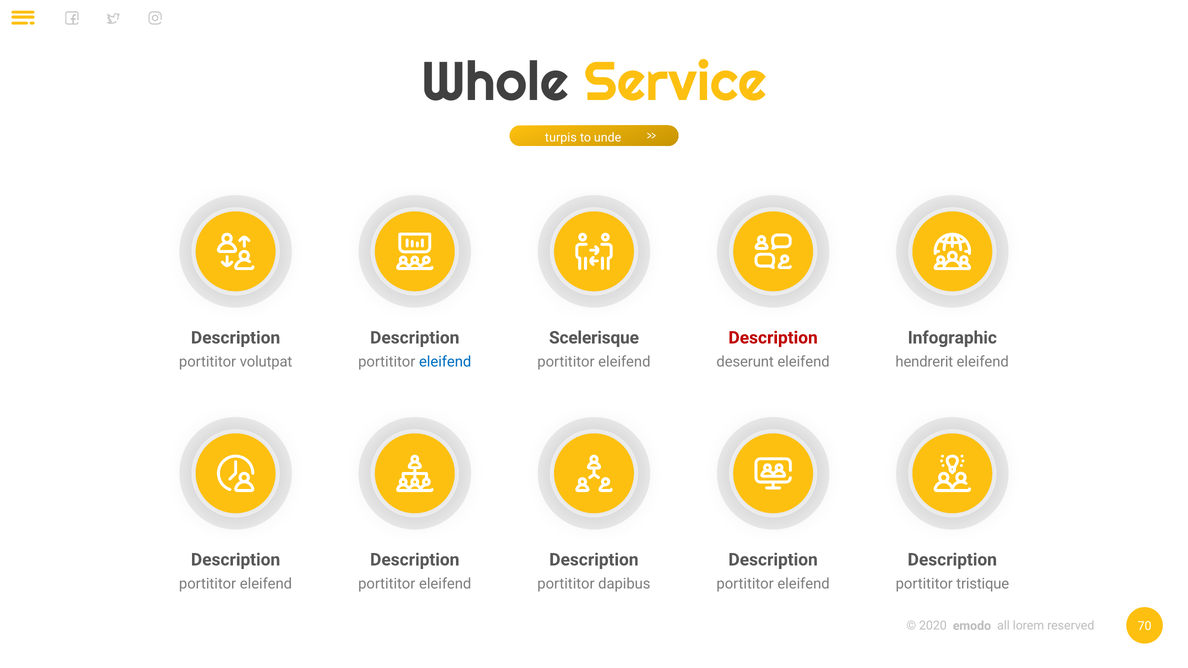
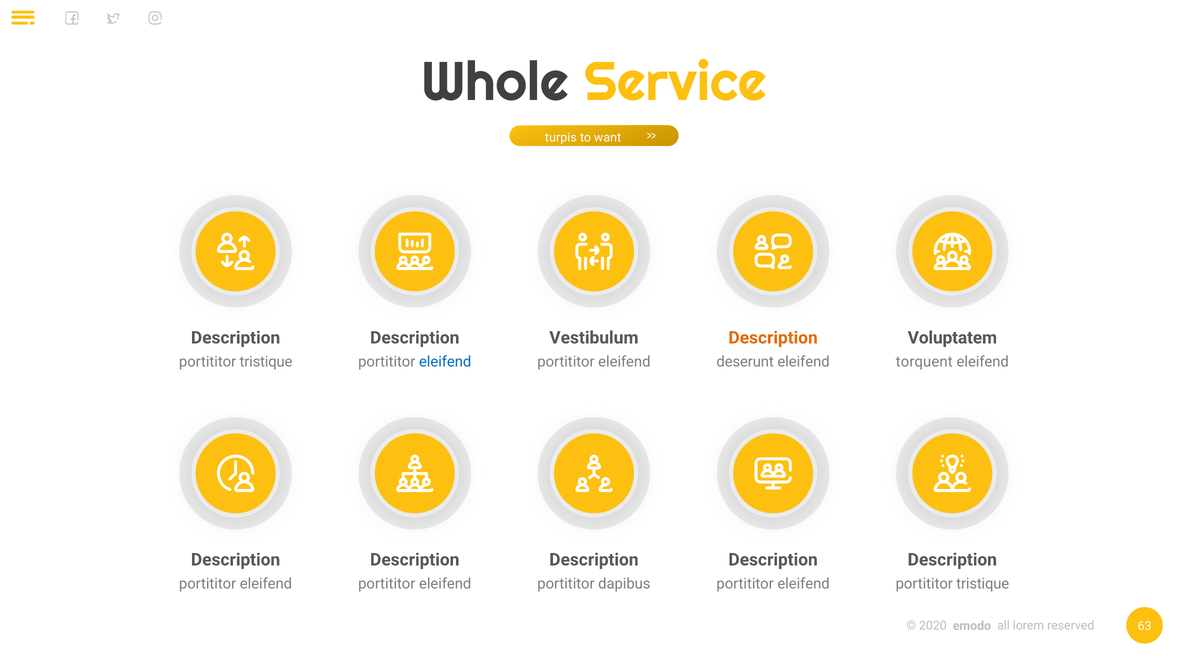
unde: unde -> want
Scelerisque: Scelerisque -> Vestibulum
Description at (773, 338) colour: red -> orange
Infographic: Infographic -> Voluptatem
volutpat at (266, 362): volutpat -> tristique
hendrerit: hendrerit -> torquent
70: 70 -> 63
